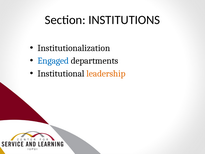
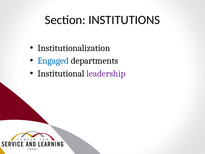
leadership colour: orange -> purple
